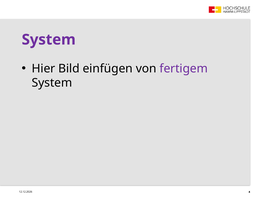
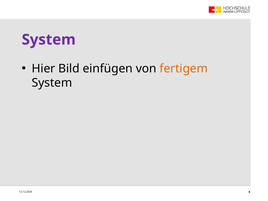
fertigem colour: purple -> orange
